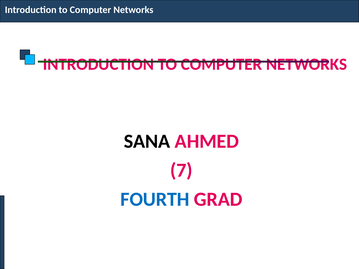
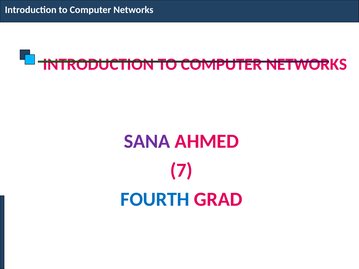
SANA colour: black -> purple
